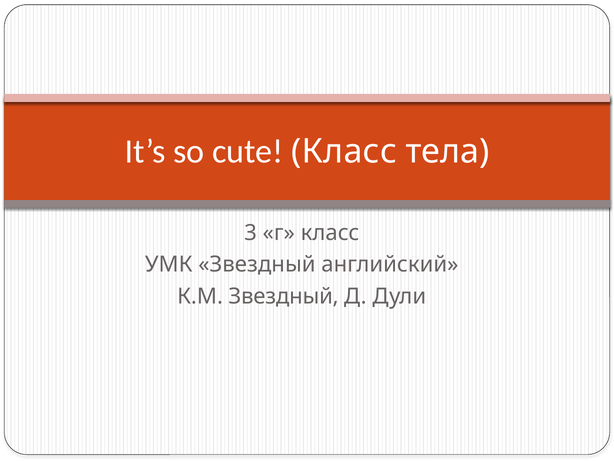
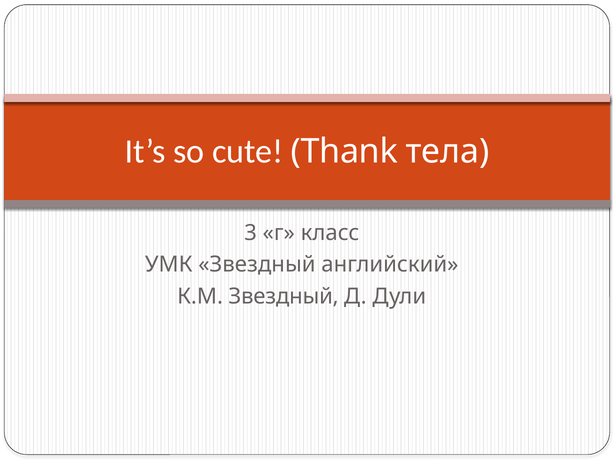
cute Класс: Класс -> Thank
